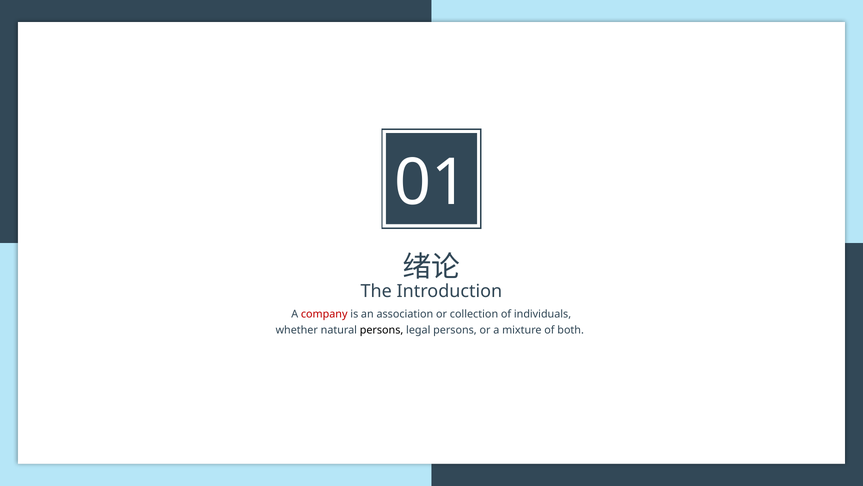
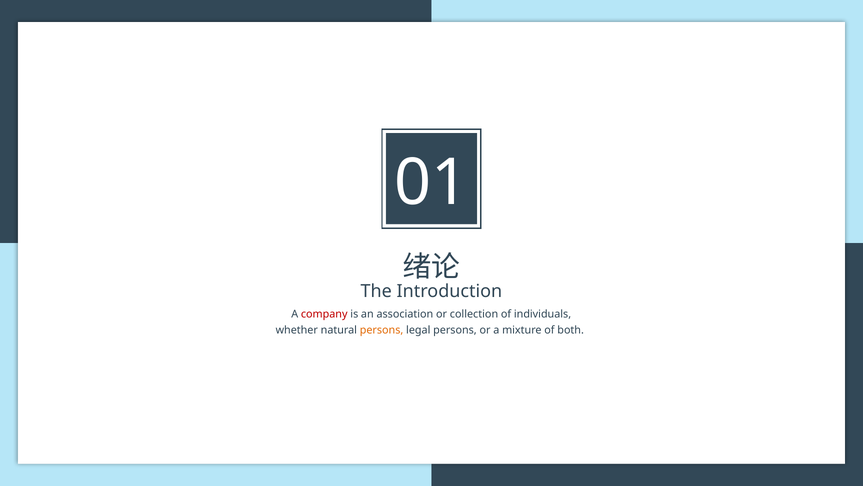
persons at (382, 330) colour: black -> orange
